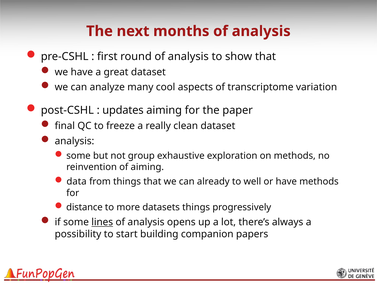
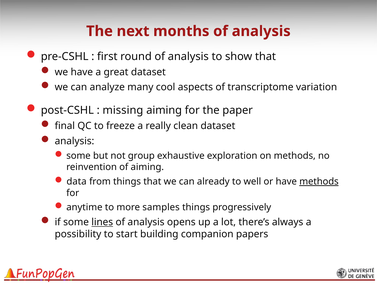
updates: updates -> missing
methods at (319, 181) underline: none -> present
distance: distance -> anytime
datasets: datasets -> samples
